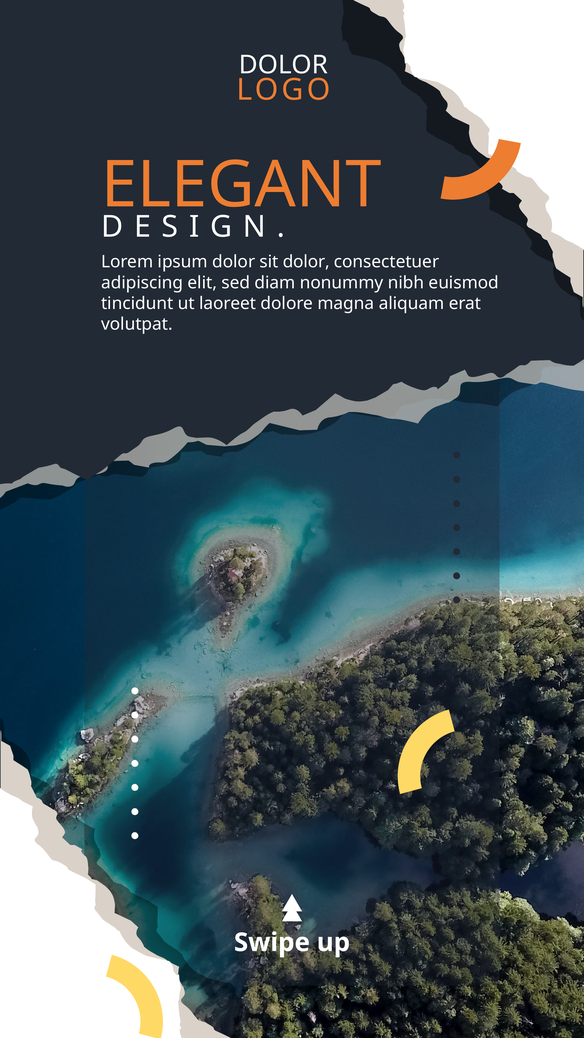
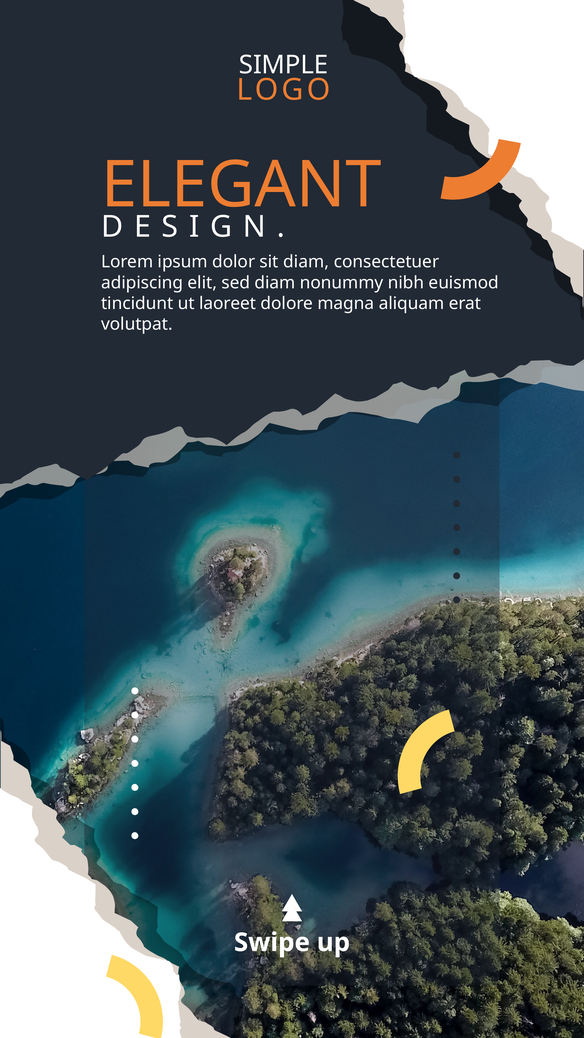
DOLOR at (283, 65): DOLOR -> SIMPLE
sit dolor: dolor -> diam
